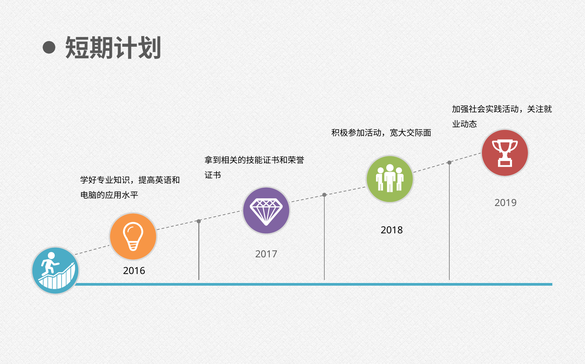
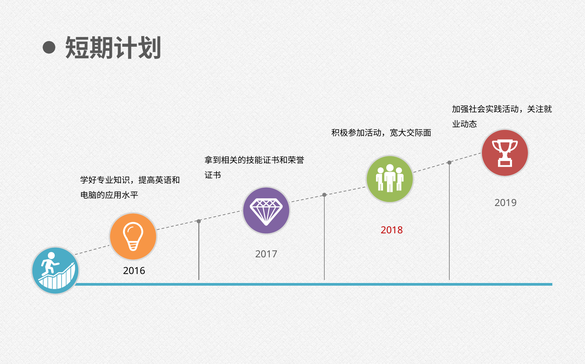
2018 colour: black -> red
